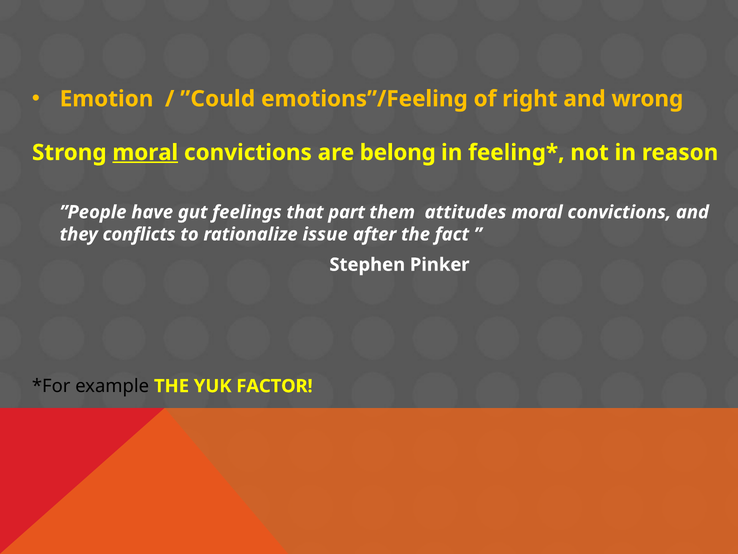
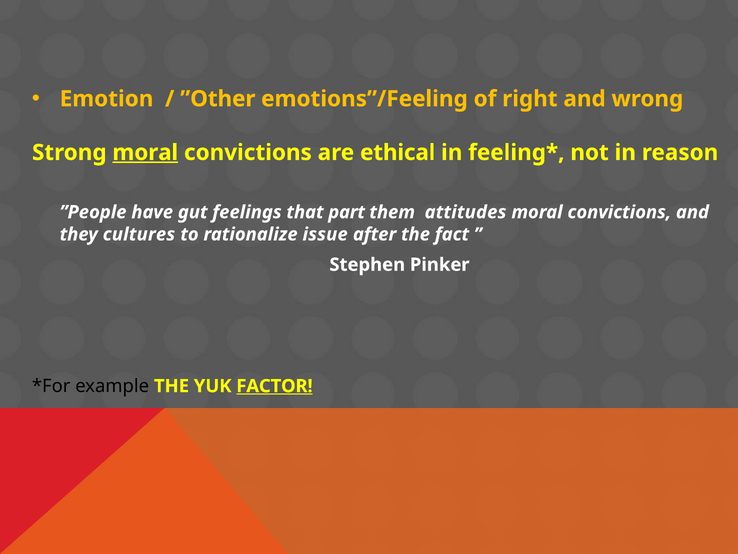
”Could: ”Could -> ”Other
belong: belong -> ethical
conflicts: conflicts -> cultures
FACTOR underline: none -> present
